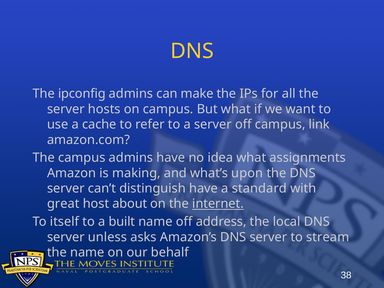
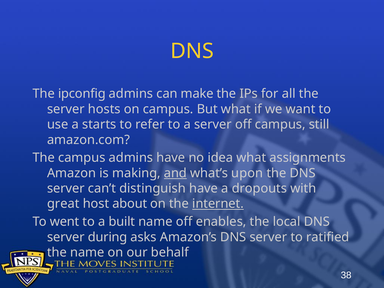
cache: cache -> starts
link: link -> still
and underline: none -> present
standard: standard -> dropouts
itself: itself -> went
address: address -> enables
unless: unless -> during
stream: stream -> ratified
